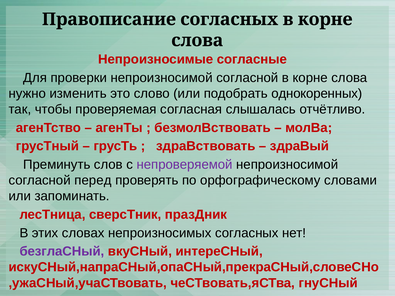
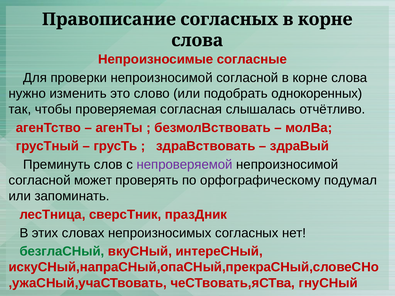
перед: перед -> может
словами: словами -> подумал
безглаСНый colour: purple -> green
